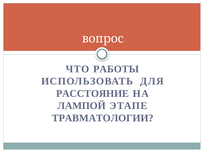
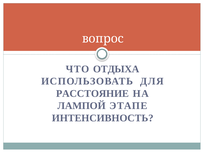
РАБОТЫ: РАБОТЫ -> ОТДЫХА
ТРАВМАТОЛОГИИ: ТРАВМАТОЛОГИИ -> ИНТЕНСИВНОСТЬ
